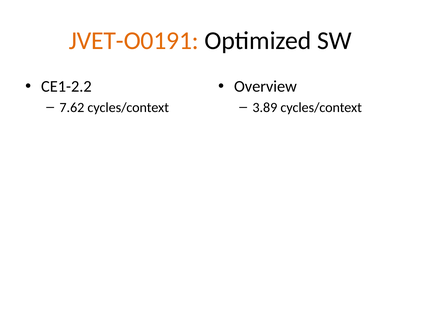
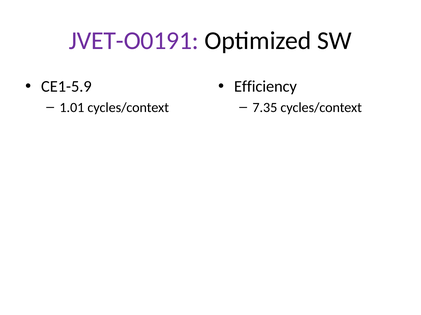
JVET-O0191 colour: orange -> purple
CE1-2.2: CE1-2.2 -> CE1-5.9
Overview: Overview -> Efficiency
7.62: 7.62 -> 1.01
3.89: 3.89 -> 7.35
